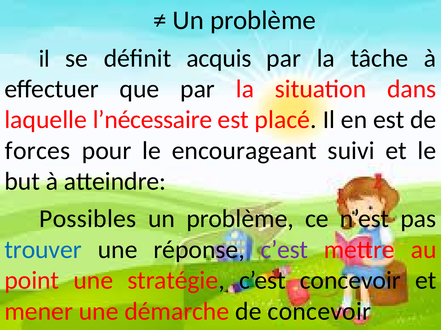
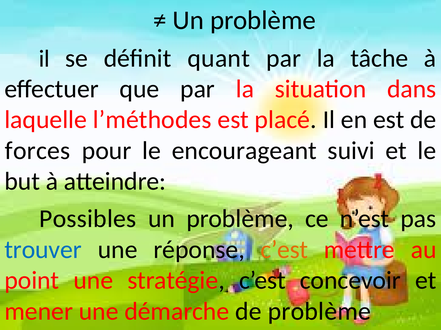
acquis: acquis -> quant
l’nécessaire: l’nécessaire -> l’méthodes
c’est at (284, 250) colour: purple -> orange
de concevoir: concevoir -> problème
